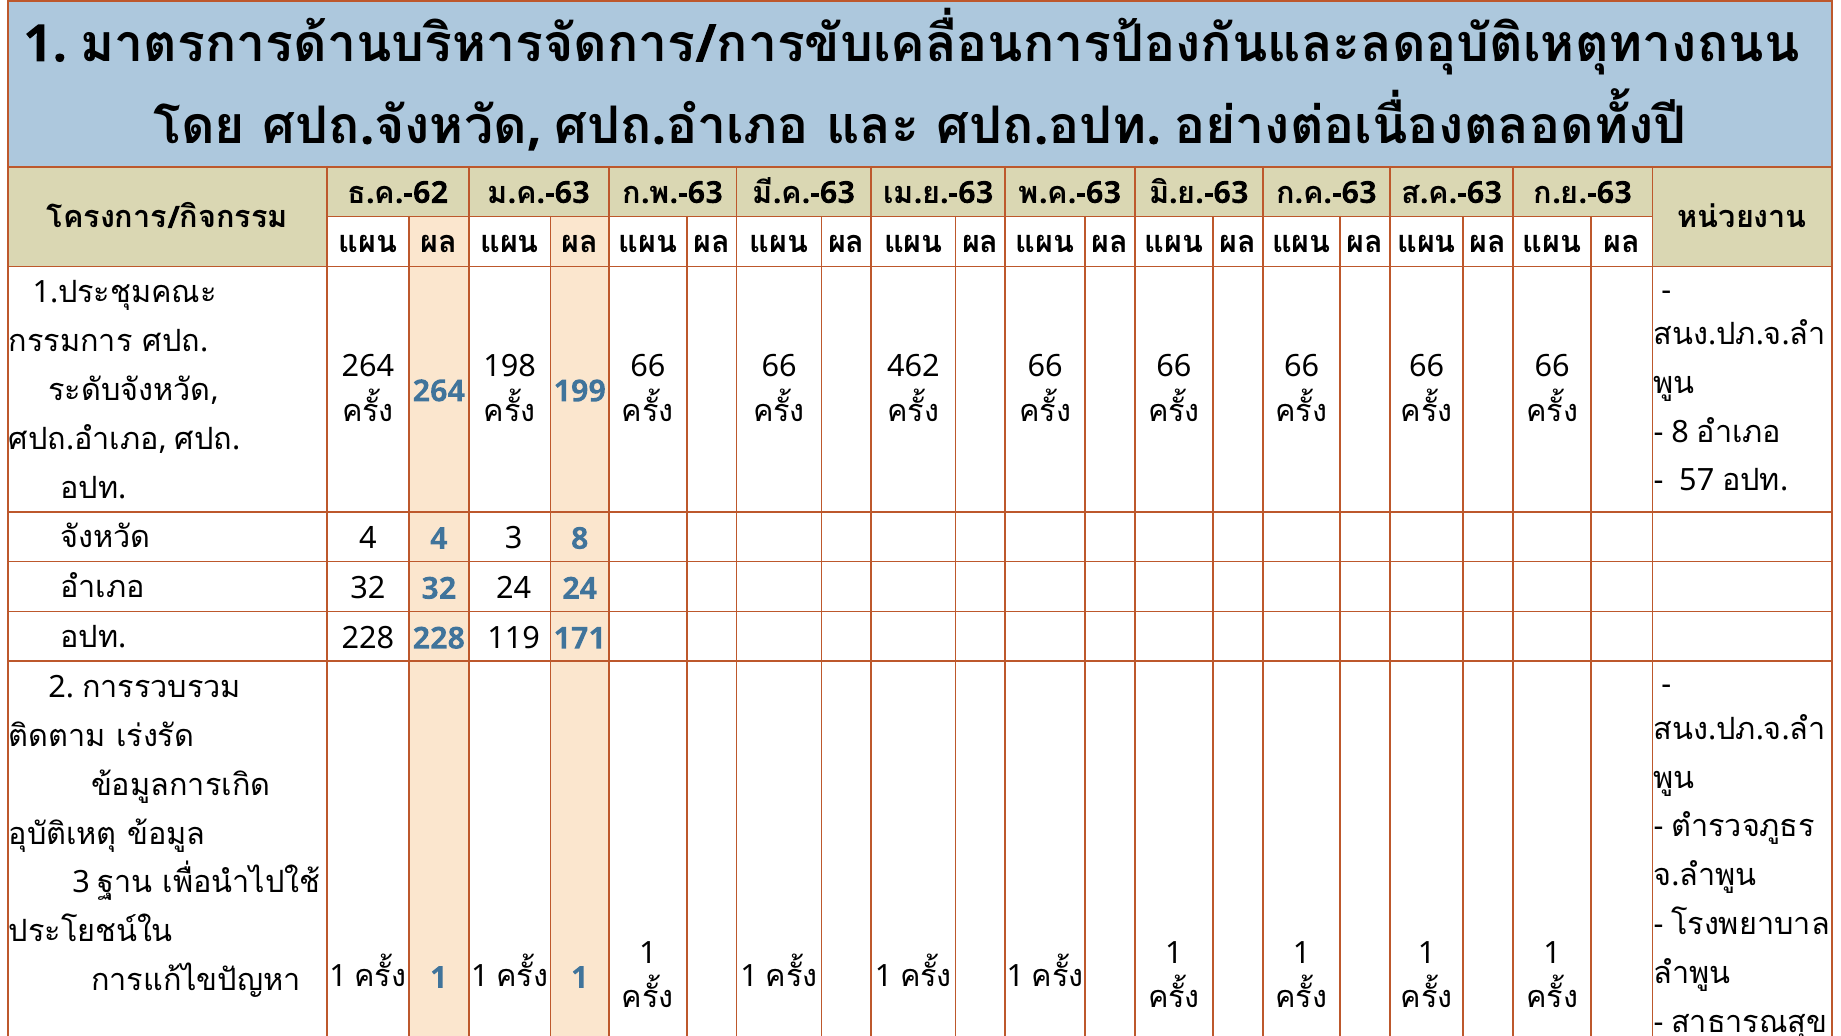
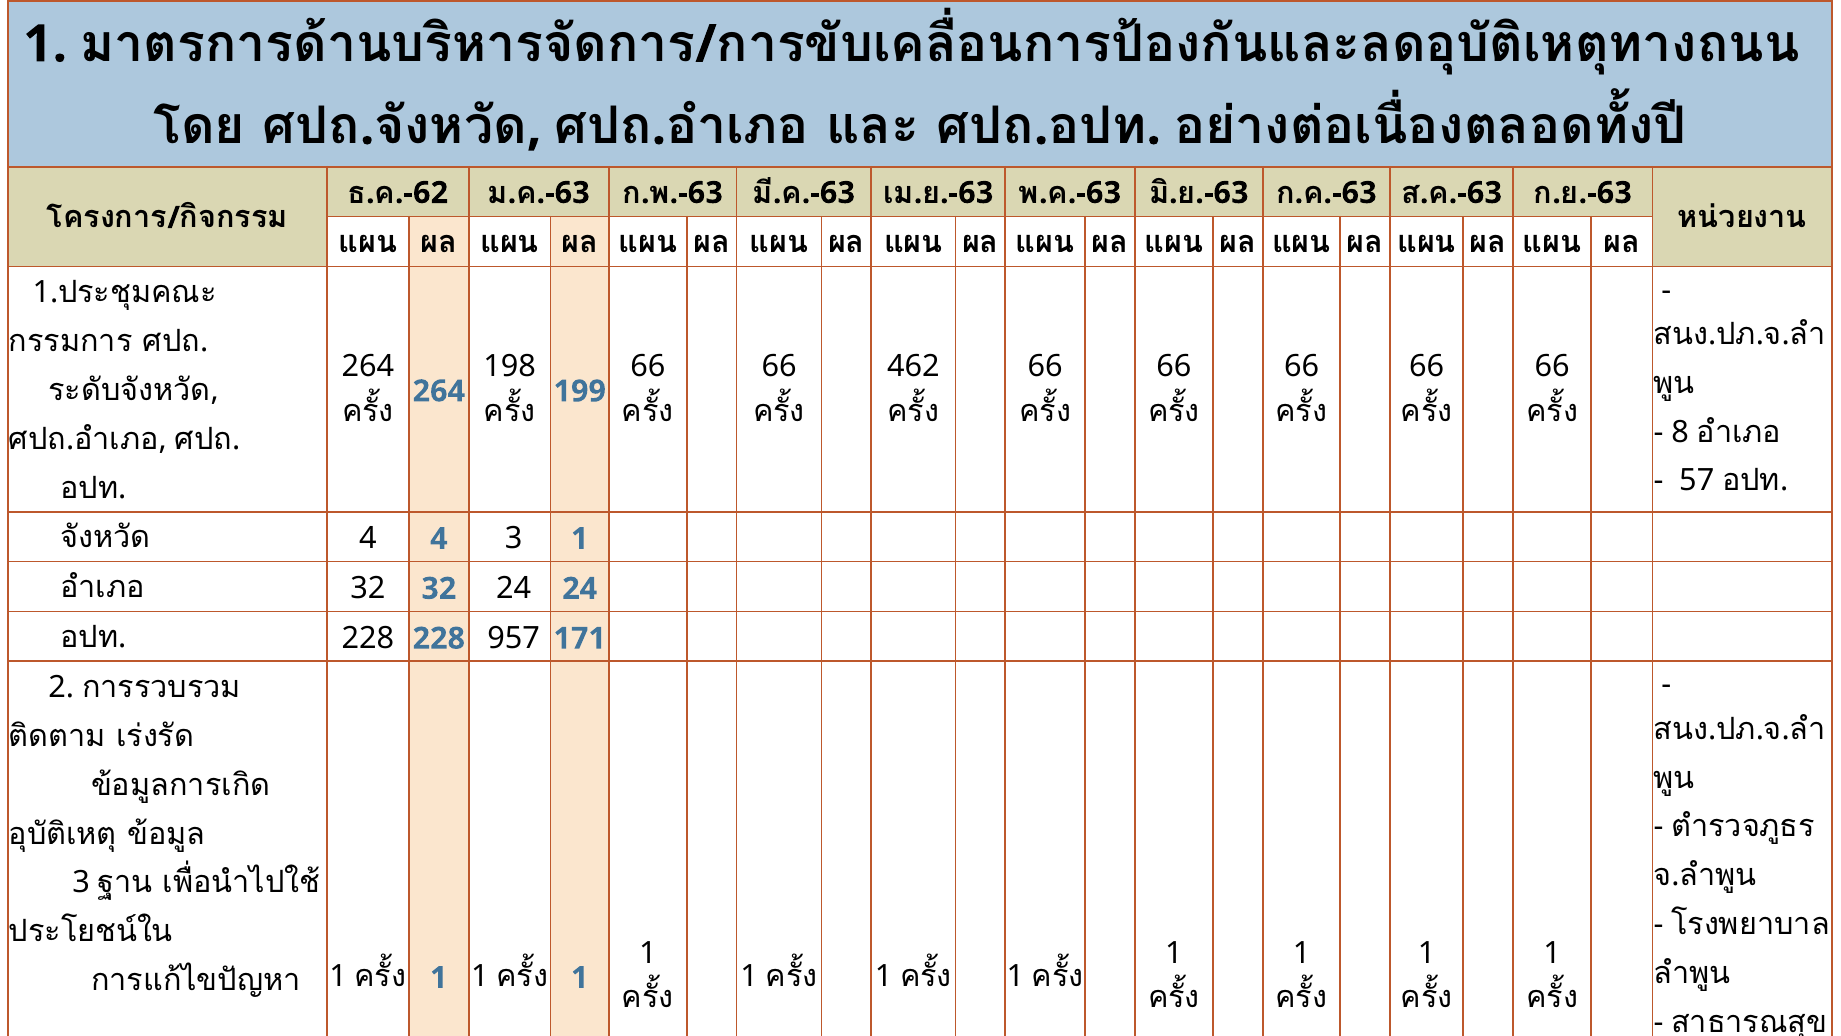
3 8: 8 -> 1
119: 119 -> 957
